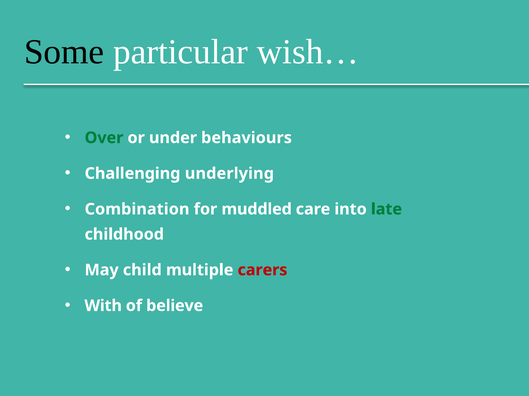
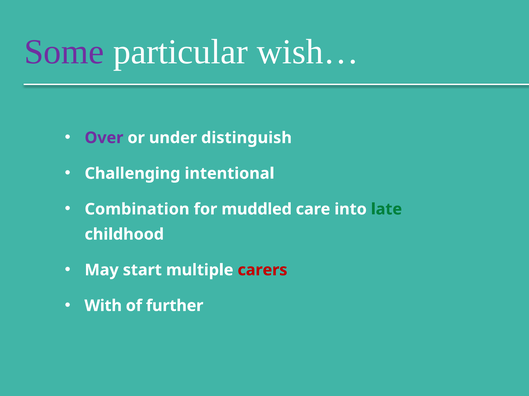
Some colour: black -> purple
Over colour: green -> purple
behaviours: behaviours -> distinguish
underlying: underlying -> intentional
child: child -> start
believe: believe -> further
